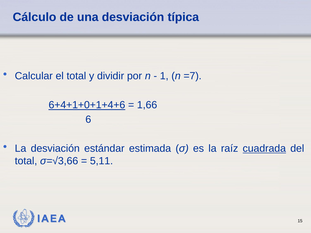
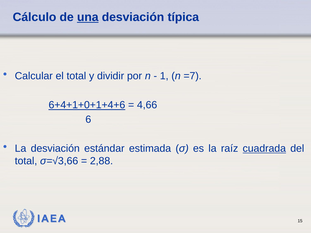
una underline: none -> present
1,66: 1,66 -> 4,66
5,11: 5,11 -> 2,88
